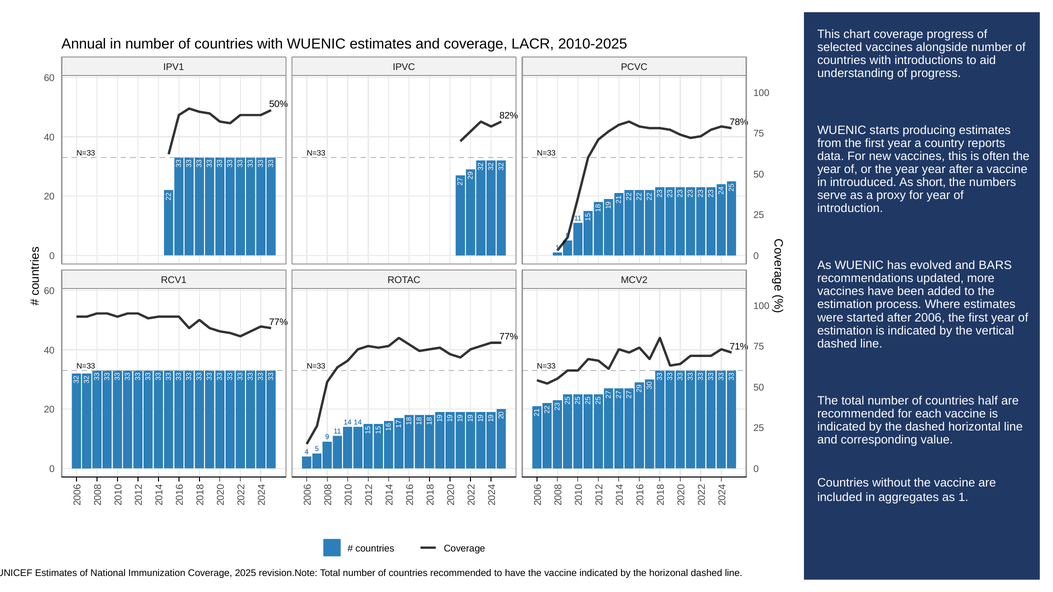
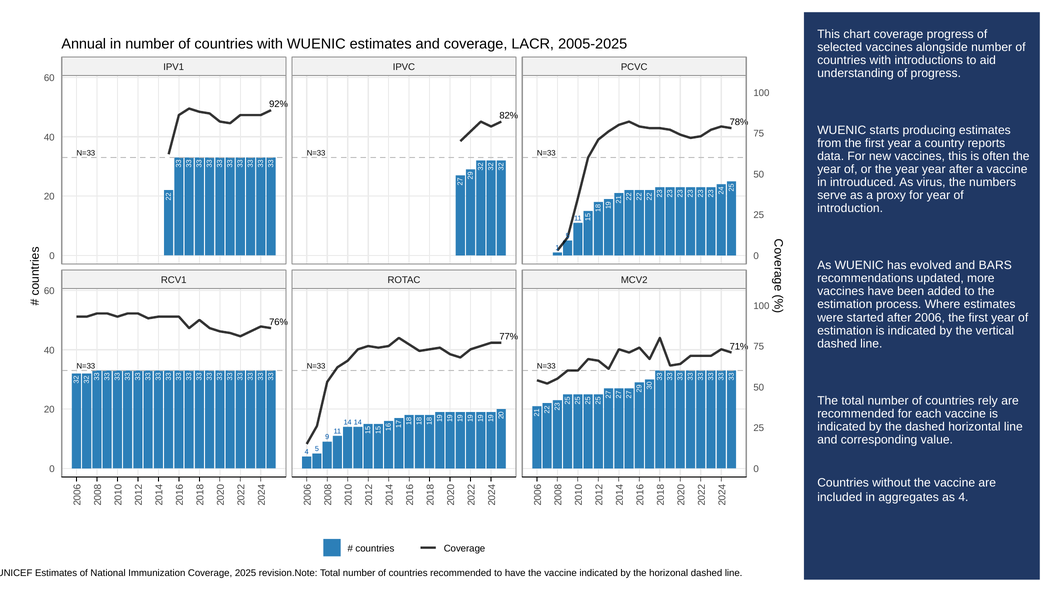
2010-2025: 2010-2025 -> 2005-2025
50%: 50% -> 92%
short: short -> virus
77% at (279, 322): 77% -> 76%
half: half -> rely
as 1: 1 -> 4
